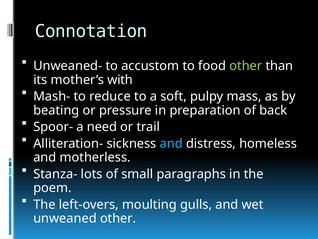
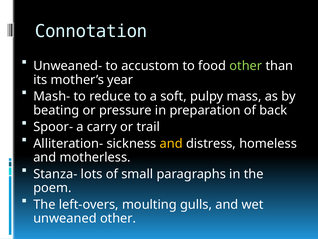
with: with -> year
need: need -> carry
and at (171, 143) colour: light blue -> yellow
